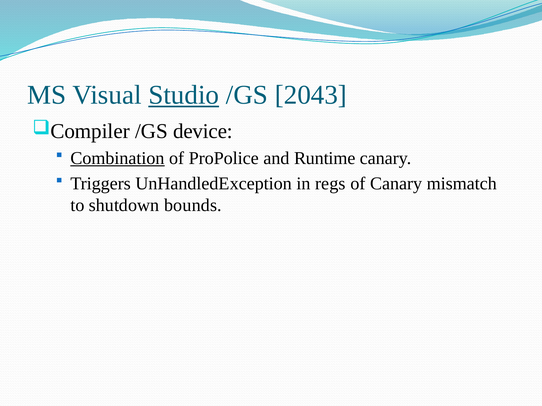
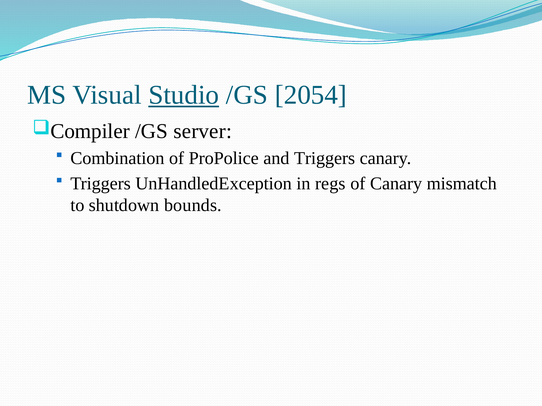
2043: 2043 -> 2054
device: device -> server
Combination underline: present -> none
and Runtime: Runtime -> Triggers
